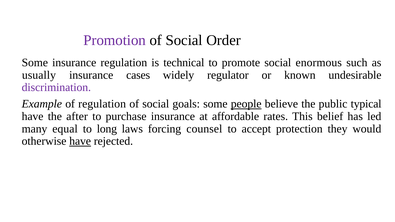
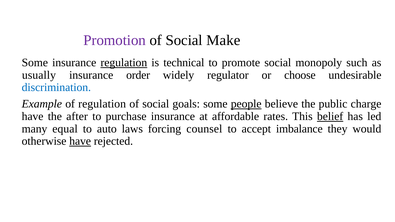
Order: Order -> Make
regulation at (124, 63) underline: none -> present
enormous: enormous -> monopoly
cases: cases -> order
known: known -> choose
discrimination colour: purple -> blue
typical: typical -> charge
belief underline: none -> present
long: long -> auto
protection: protection -> imbalance
